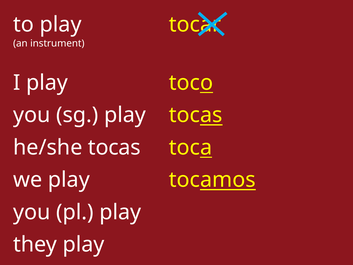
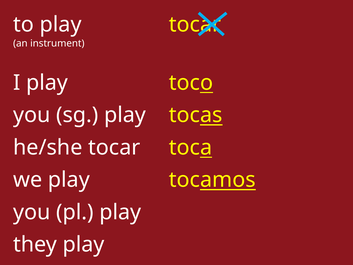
he/she tocas: tocas -> tocar
